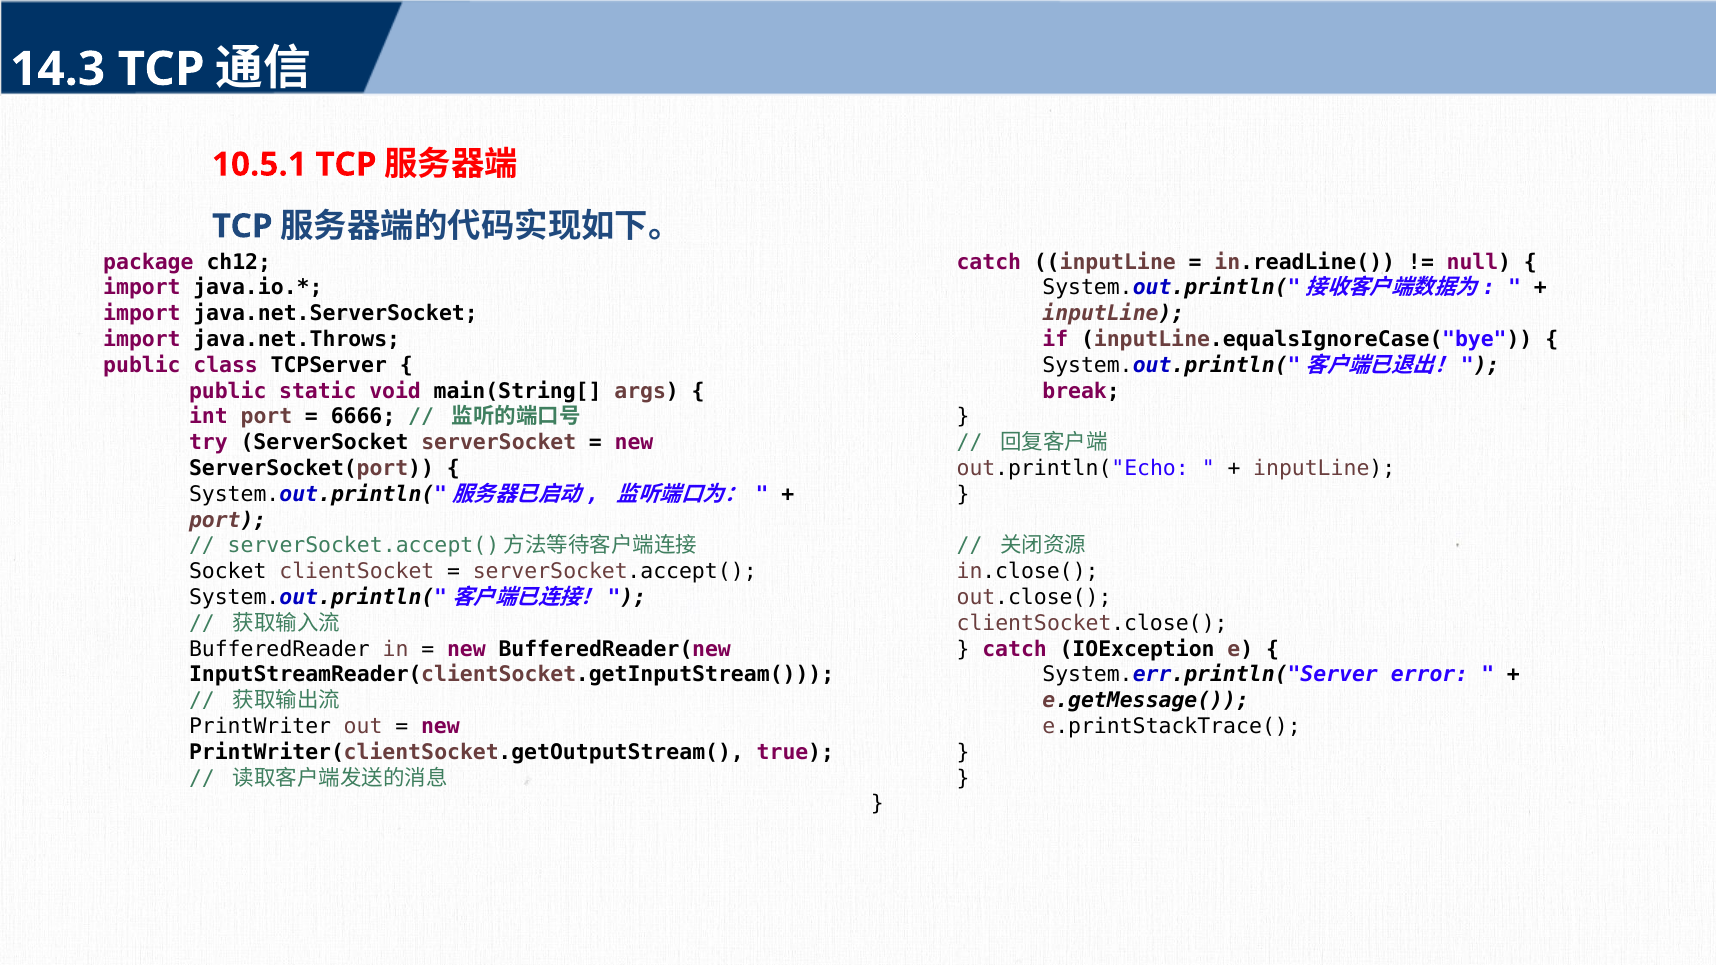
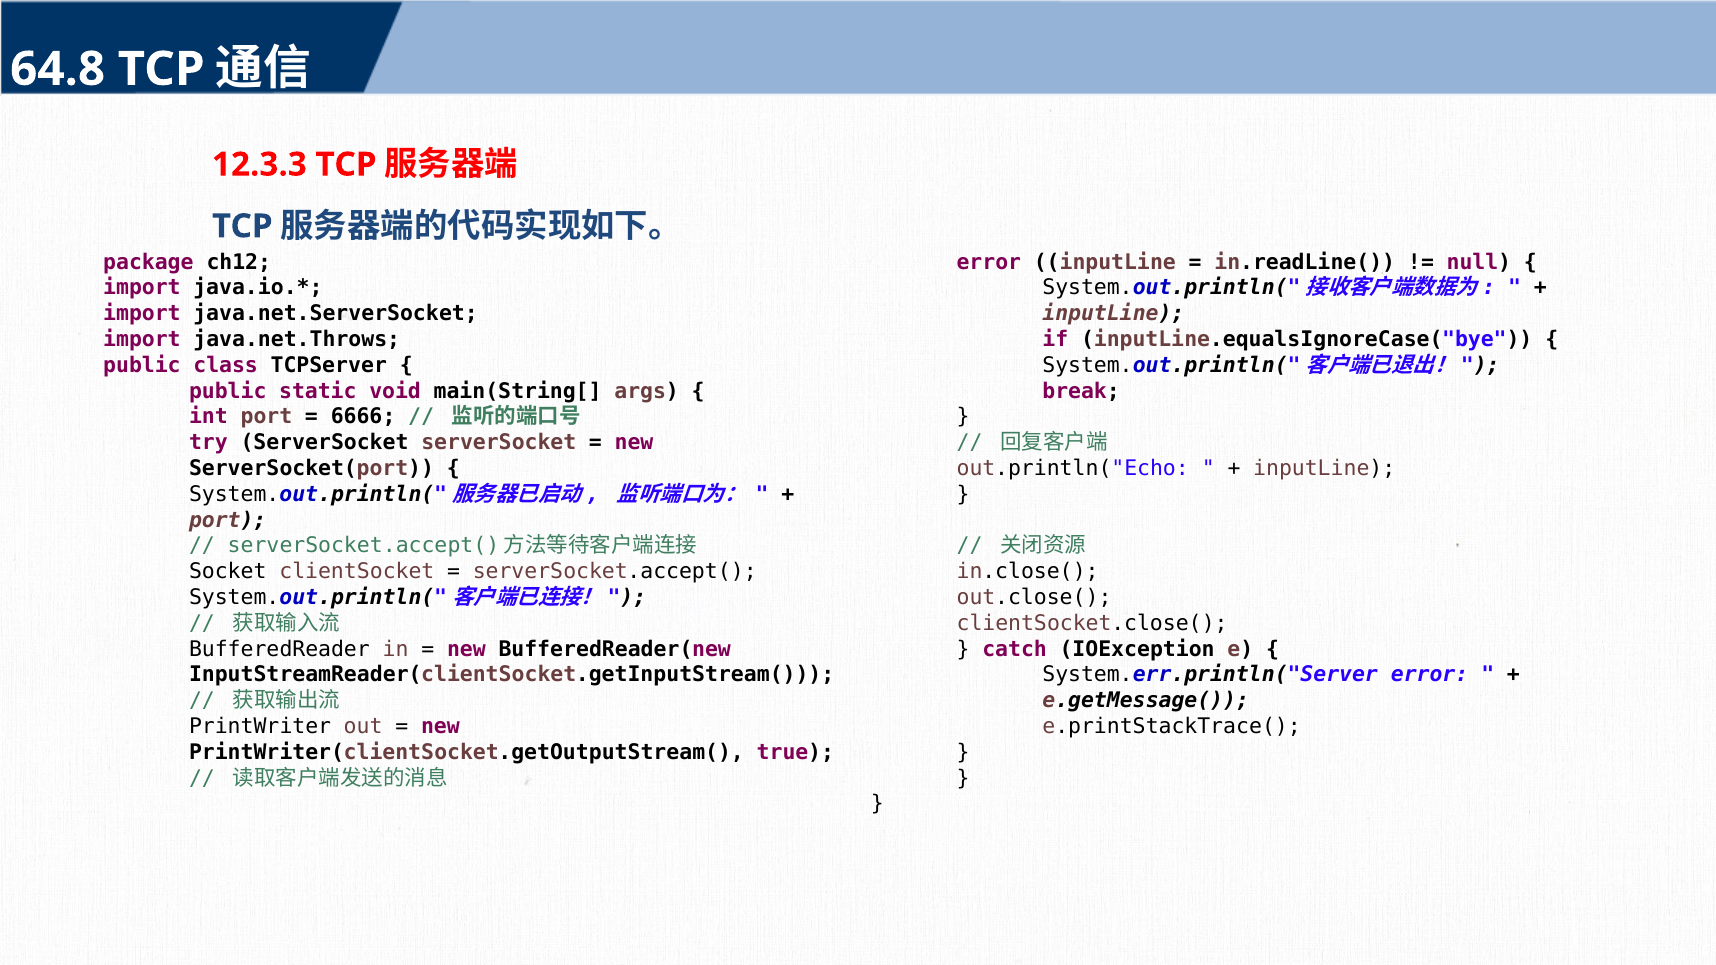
14.3: 14.3 -> 64.8
10.5.1: 10.5.1 -> 12.3.3
catch at (989, 262): catch -> error
